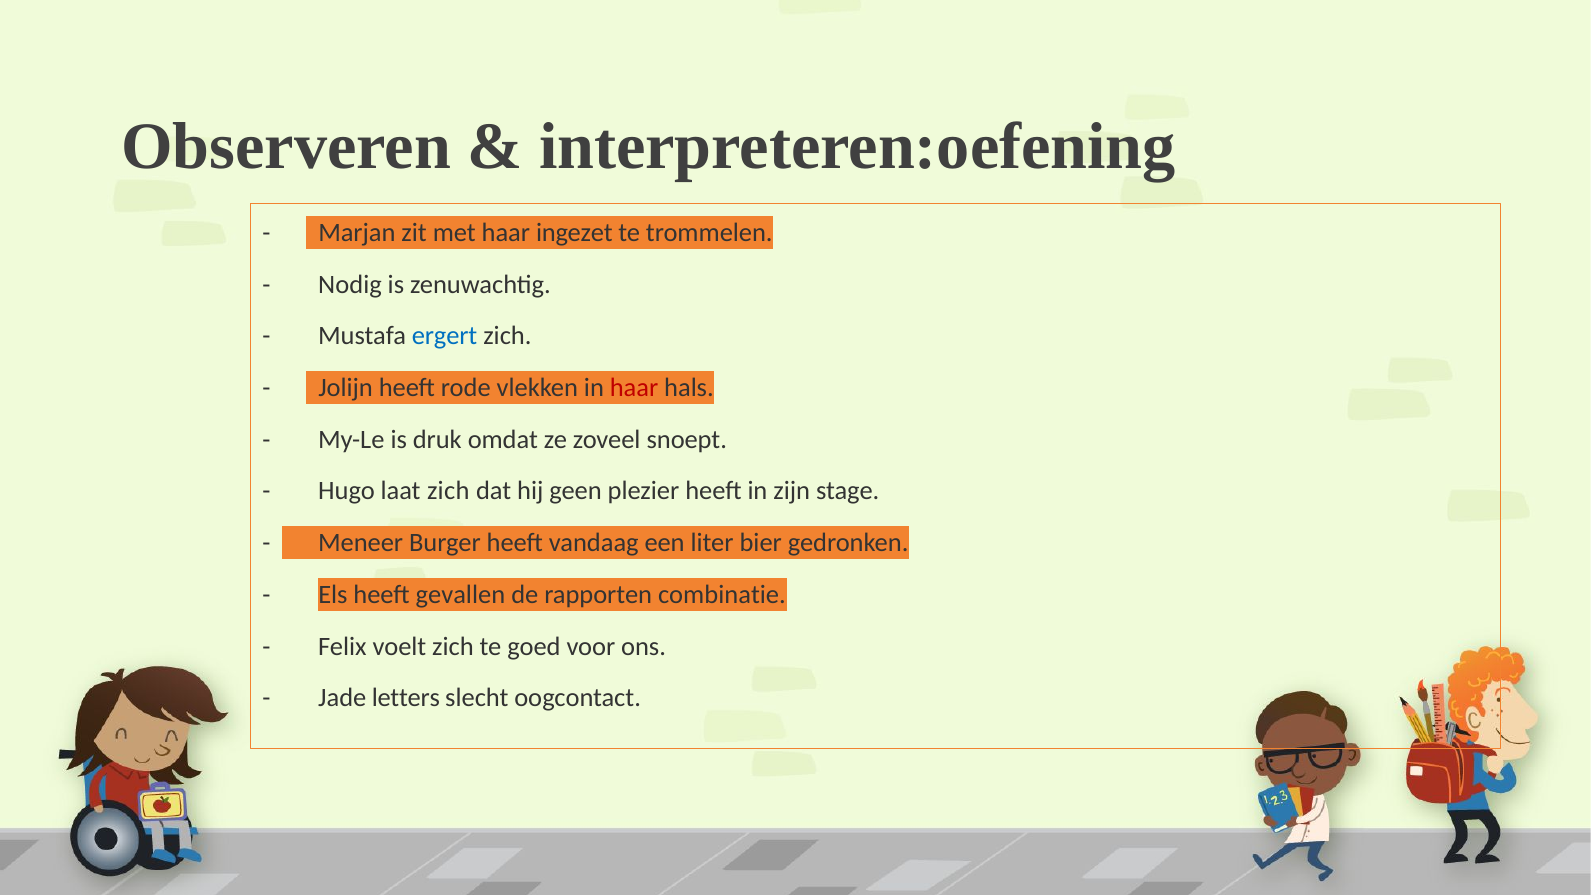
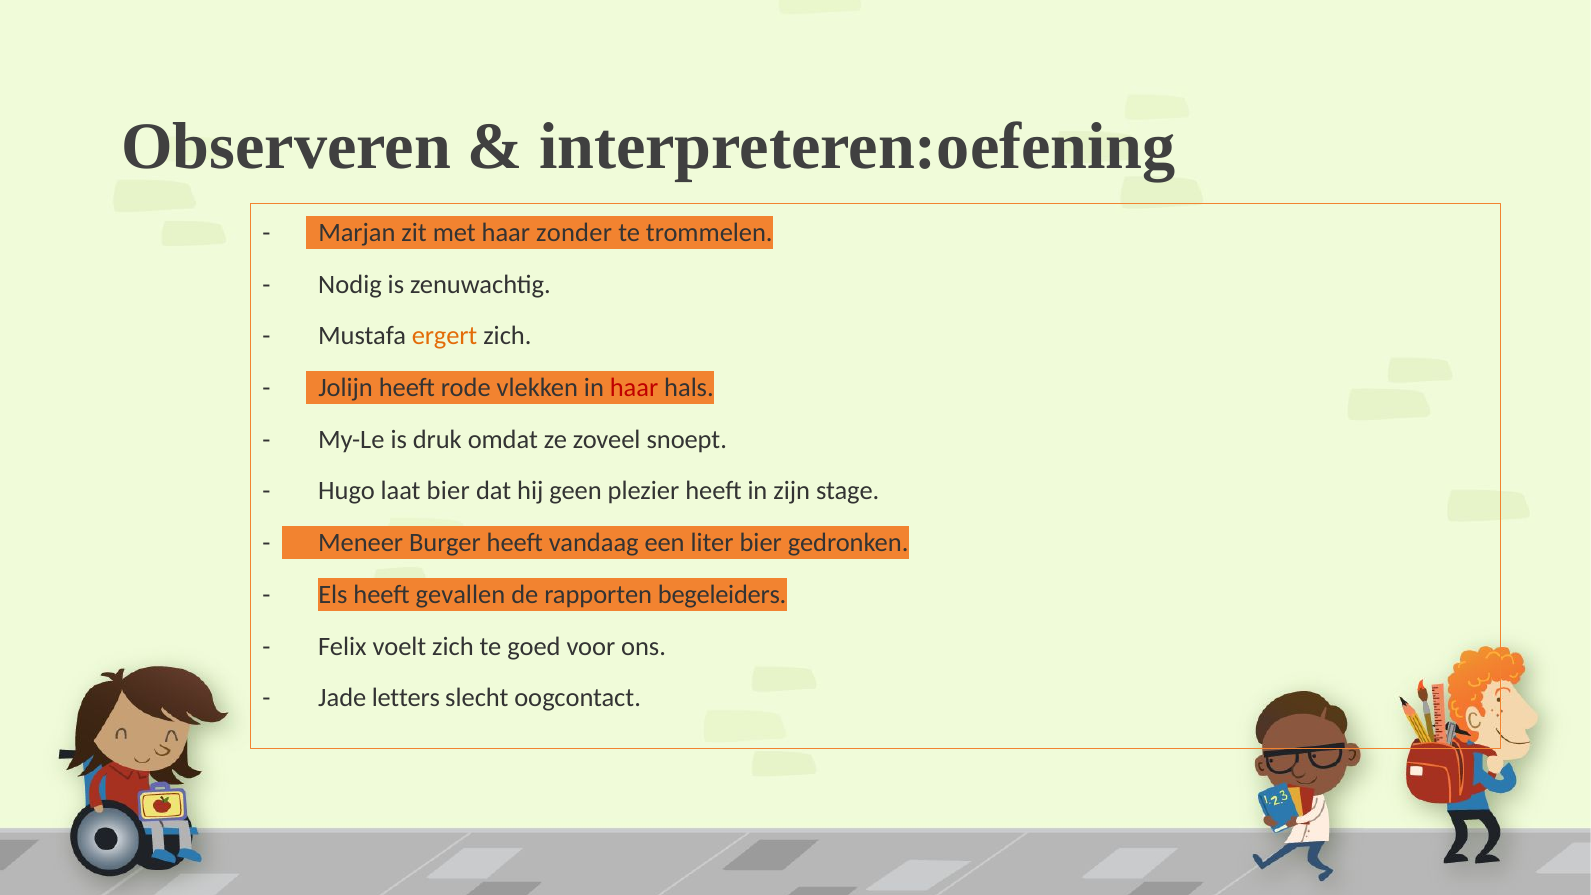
ingezet: ingezet -> zonder
ergert colour: blue -> orange
laat zich: zich -> bier
combinatie: combinatie -> begeleiders
